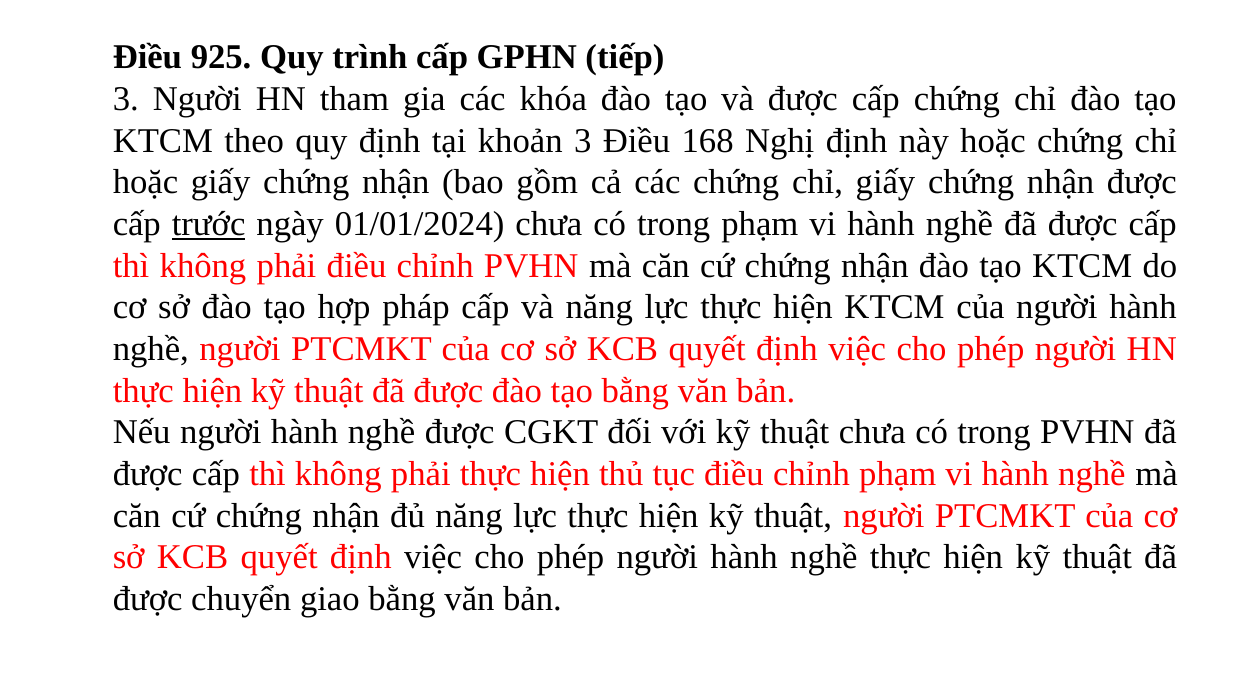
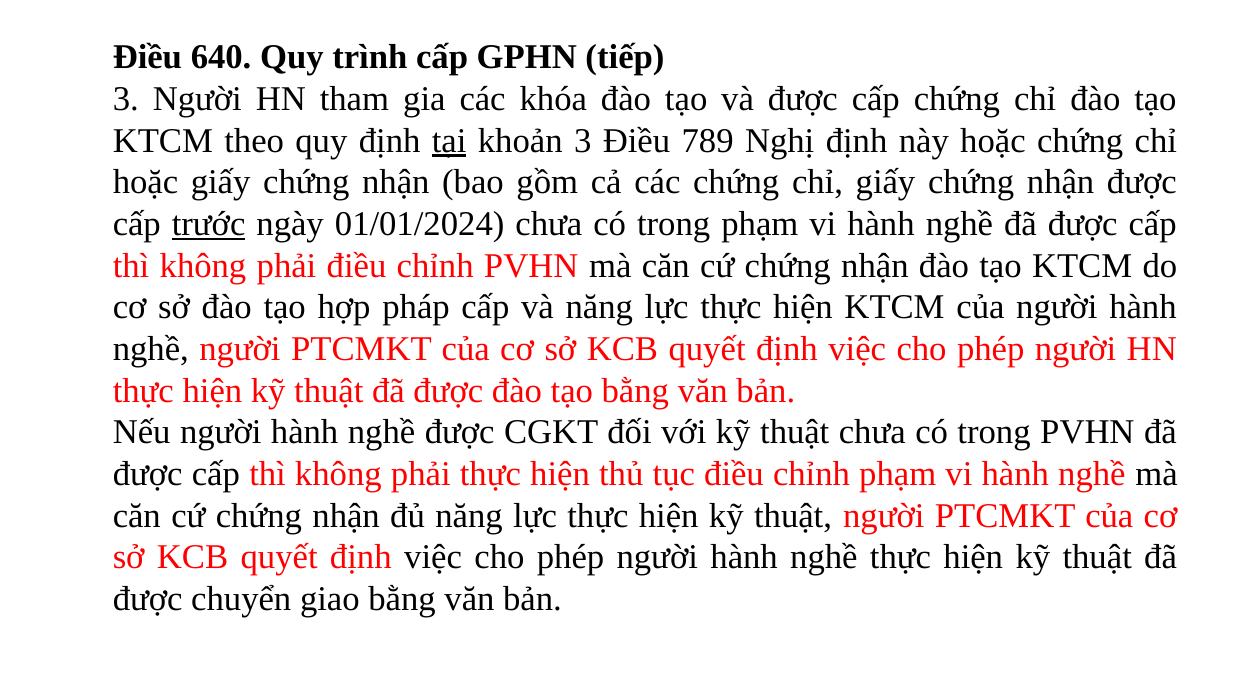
925: 925 -> 640
tại underline: none -> present
168: 168 -> 789
